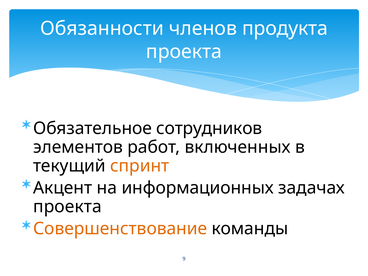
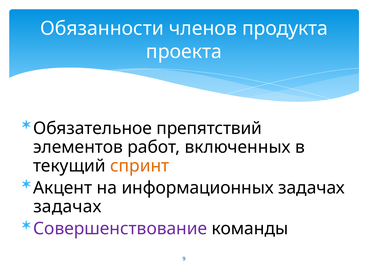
сотрудников: сотрудников -> препятствий
проекта at (67, 207): проекта -> задачах
Совершенствование colour: orange -> purple
